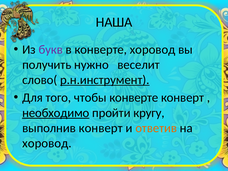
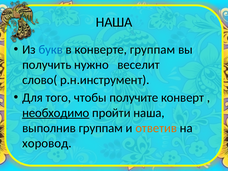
букв colour: purple -> blue
конверте хоровод: хоровод -> группам
р.н.инструмент underline: present -> none
чтобы конверте: конверте -> получите
пройти кругу: кругу -> наша
выполнив конверт: конверт -> группам
